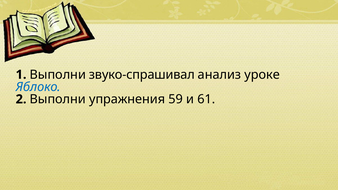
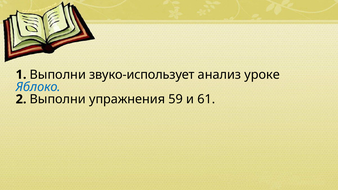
звуко-спрашивал: звуко-спрашивал -> звуко-использует
